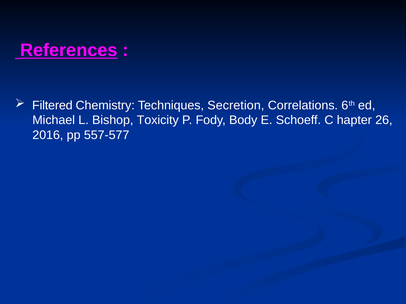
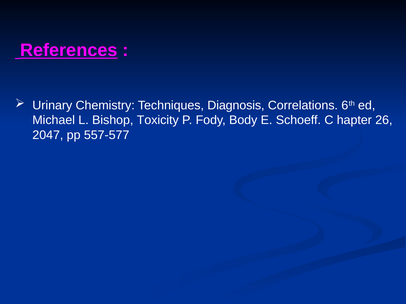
Filtered: Filtered -> Urinary
Secretion: Secretion -> Diagnosis
2016: 2016 -> 2047
